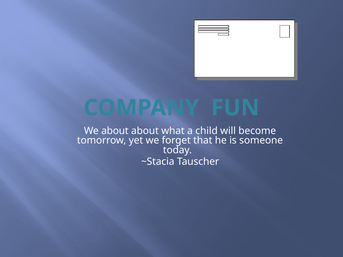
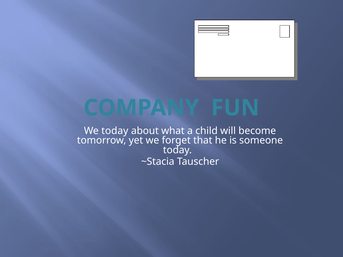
We about: about -> today
